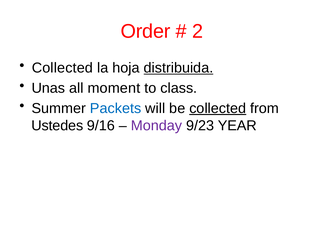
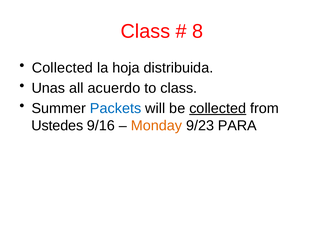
Order at (146, 31): Order -> Class
2: 2 -> 8
distribuida underline: present -> none
moment: moment -> acuerdo
Monday colour: purple -> orange
YEAR: YEAR -> PARA
